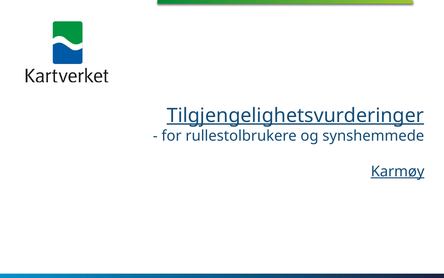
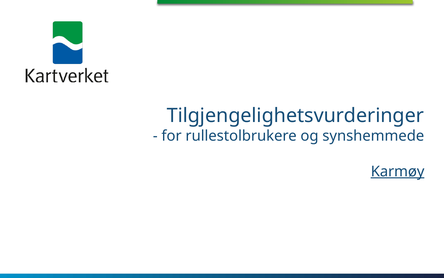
Tilgjengelighetsvurderinger underline: present -> none
